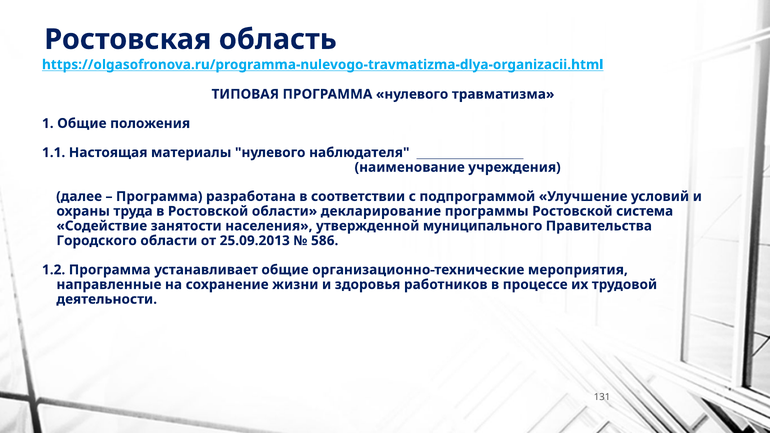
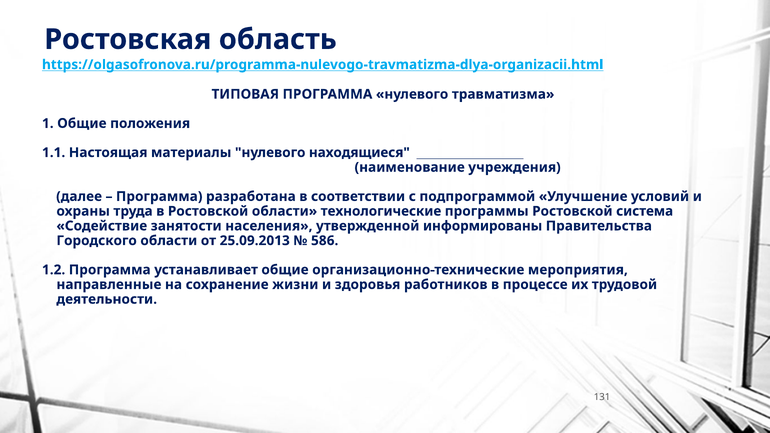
наблюдателя: наблюдателя -> находящиеся
декларирование: декларирование -> технологические
муниципального: муниципального -> информированы
